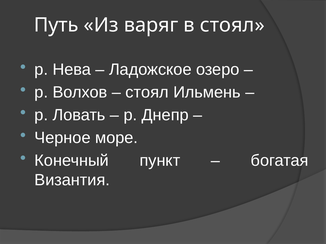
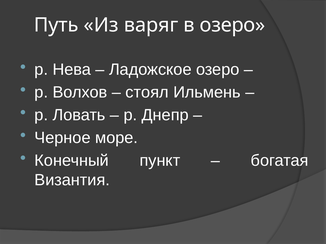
в стоял: стоял -> озеро
